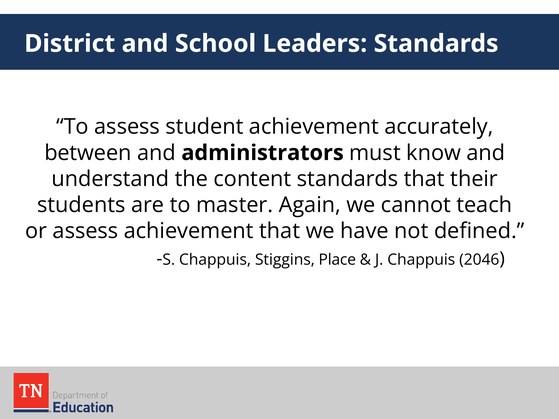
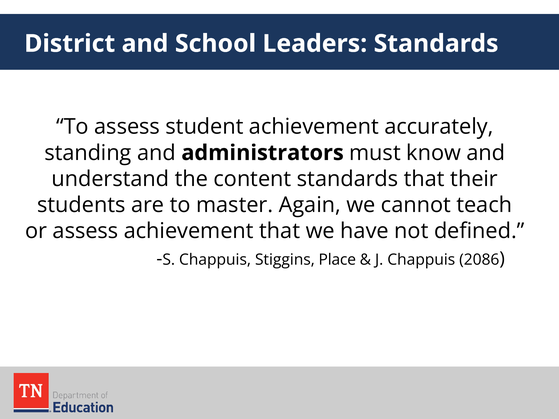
between: between -> standing
2046: 2046 -> 2086
